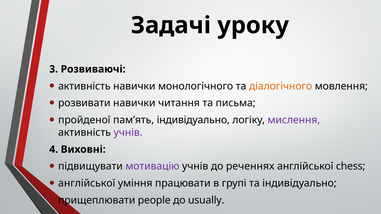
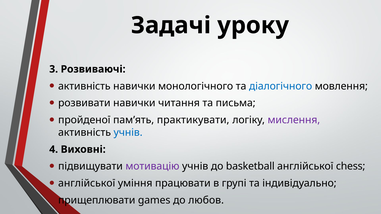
діалогічного colour: orange -> blue
пам’ять індивідуально: індивідуально -> практикувати
учнів at (128, 133) colour: purple -> blue
реченнях: реченнях -> basketball
people: people -> games
usually: usually -> любов
